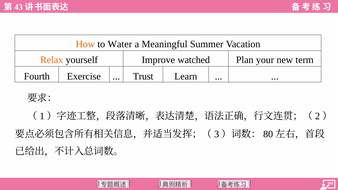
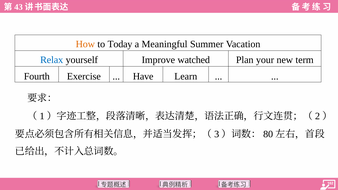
Water: Water -> Today
Relax colour: orange -> blue
Trust: Trust -> Have
